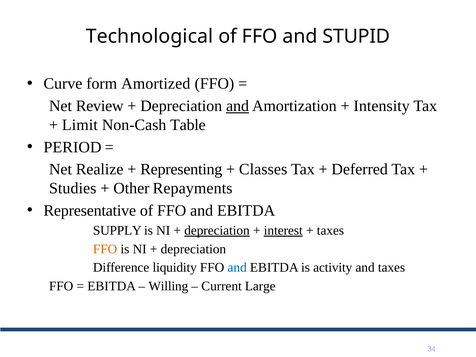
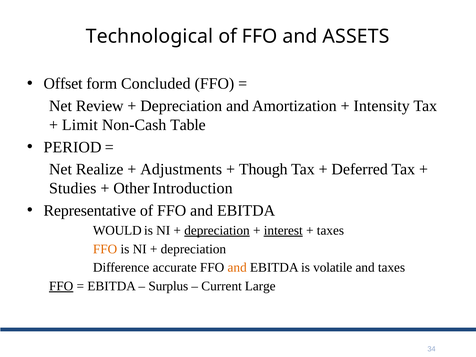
STUPID: STUPID -> ASSETS
Curve: Curve -> Offset
Amortized: Amortized -> Concluded
and at (238, 106) underline: present -> none
Representing: Representing -> Adjustments
Classes: Classes -> Though
Repayments: Repayments -> Introduction
SUPPLY: SUPPLY -> WOULD
liquidity: liquidity -> accurate
and at (237, 268) colour: blue -> orange
activity: activity -> volatile
FFO at (61, 286) underline: none -> present
Willing: Willing -> Surplus
